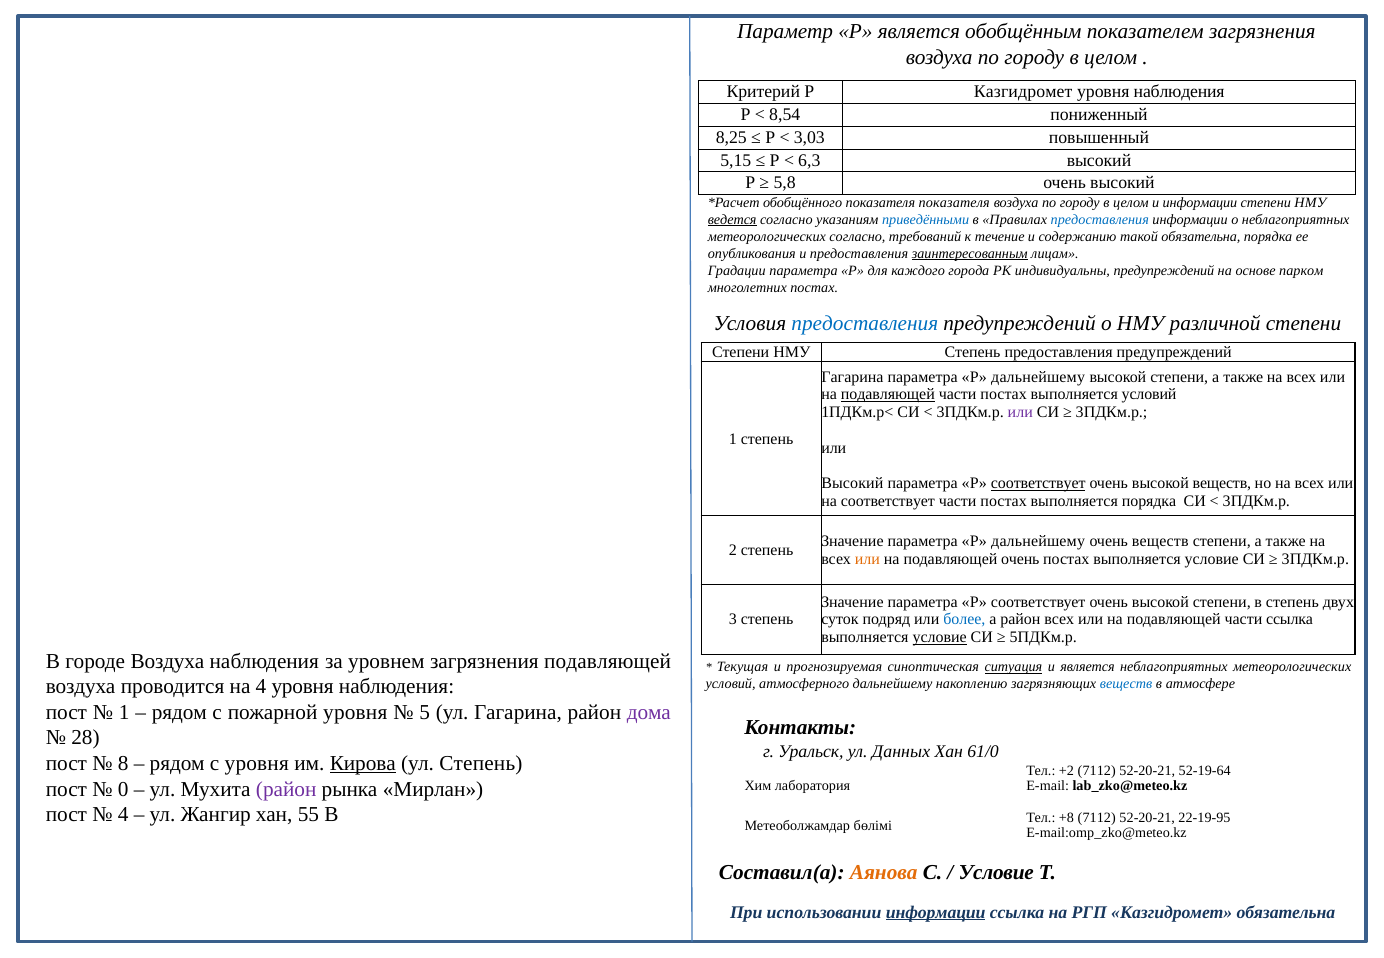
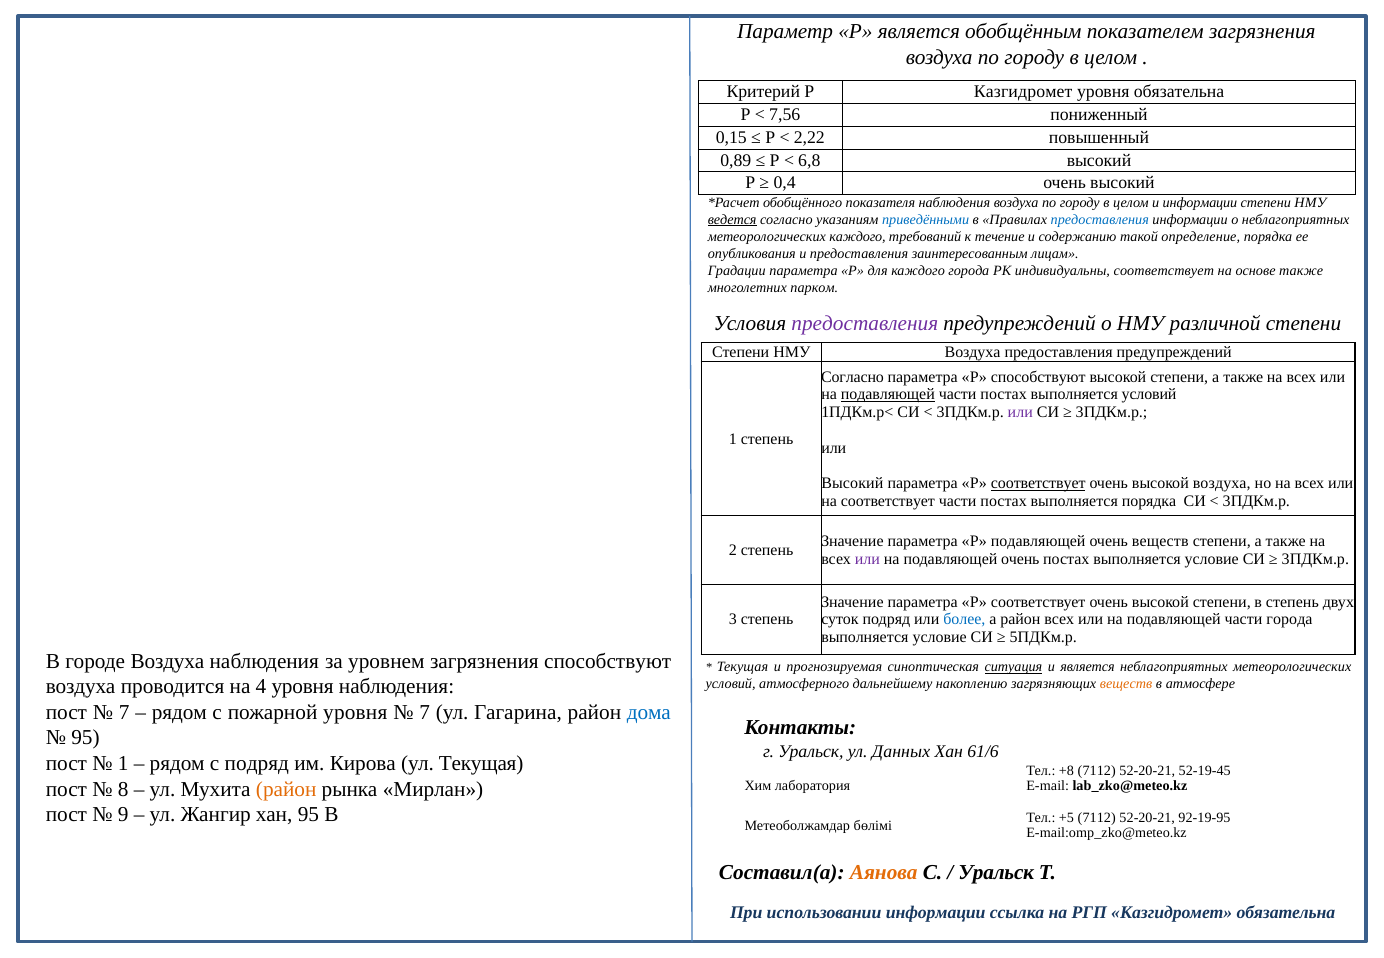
наблюдения at (1179, 92): наблюдения -> обязательна
8,54: 8,54 -> 7,56
8,25: 8,25 -> 0,15
3,03: 3,03 -> 2,22
5,15: 5,15 -> 0,89
6,3: 6,3 -> 6,8
5,8: 5,8 -> 0,4
показателя показателя: показателя -> наблюдения
метеорологических согласно: согласно -> каждого
такой обязательна: обязательна -> определение
заинтересованным underline: present -> none
индивидуальны предупреждений: предупреждений -> соответствует
основе парком: парком -> также
многолетних постах: постах -> парком
предоставления at (865, 324) colour: blue -> purple
НМУ Степень: Степень -> Воздуха
Гагарина at (852, 377): Гагарина -> Согласно
дальнейшему at (1038, 377): дальнейшему -> способствуют
высокой веществ: веществ -> воздуха
Значение параметра Р дальнейшему: дальнейшему -> подавляющей
или at (867, 559) colour: orange -> purple
части ссылка: ссылка -> города
условие at (940, 637) underline: present -> none
загрязнения подавляющей: подавляющей -> способствуют
веществ at (1126, 684) colour: blue -> orange
1 at (124, 713): 1 -> 7
5 at (425, 713): 5 -> 7
дома colour: purple -> blue
28 at (85, 738): 28 -> 95
61/0: 61/0 -> 61/6
8 at (123, 764): 8 -> 1
с уровня: уровня -> подряд
Кирова underline: present -> none
ул Степень: Степень -> Текущая
+2: +2 -> +8
52-19-64: 52-19-64 -> 52-19-45
0: 0 -> 8
район at (286, 789) colour: purple -> orange
4 at (123, 815): 4 -> 9
хан 55: 55 -> 95
+8: +8 -> +5
22-19-95: 22-19-95 -> 92-19-95
Условие at (996, 873): Условие -> Уральск
информации at (936, 912) underline: present -> none
